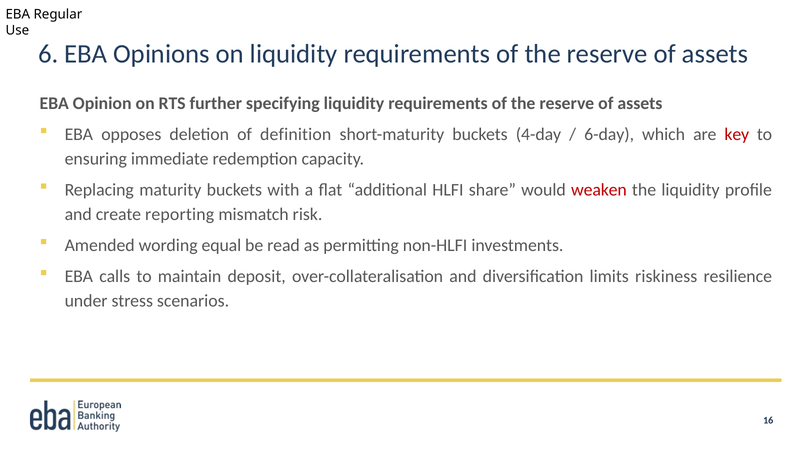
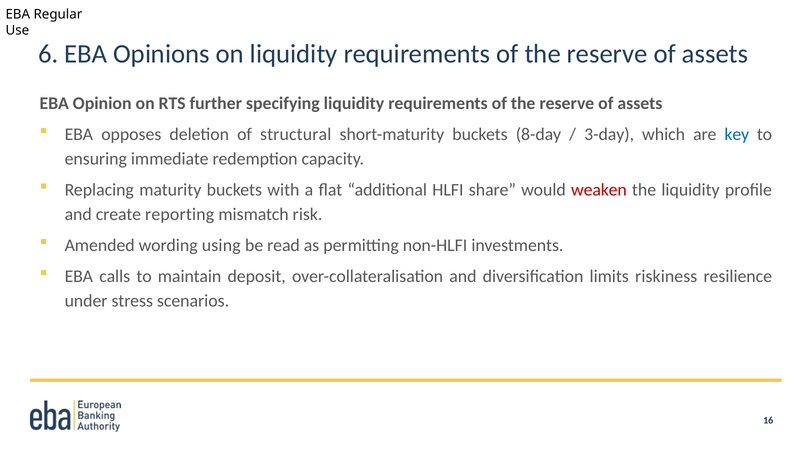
definition: definition -> structural
4-day: 4-day -> 8-day
6-day: 6-day -> 3-day
key colour: red -> blue
equal: equal -> using
